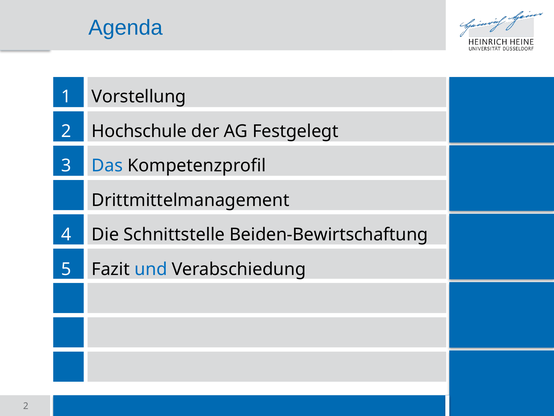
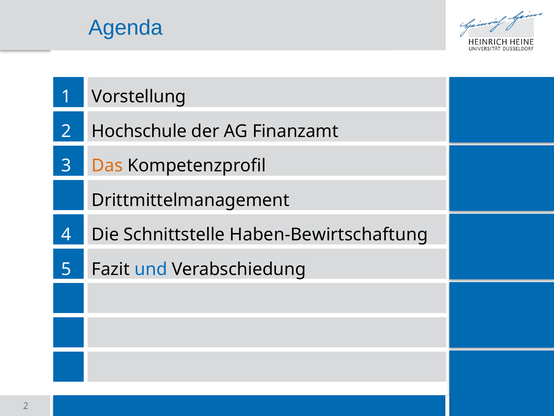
Festgelegt: Festgelegt -> Finanzamt
Das colour: blue -> orange
Beiden-Bewirtschaftung: Beiden-Bewirtschaftung -> Haben-Bewirtschaftung
